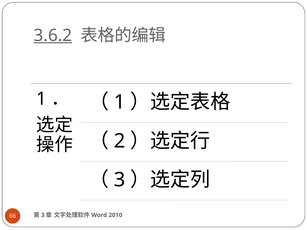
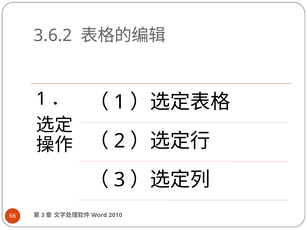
3.6.2 underline: present -> none
